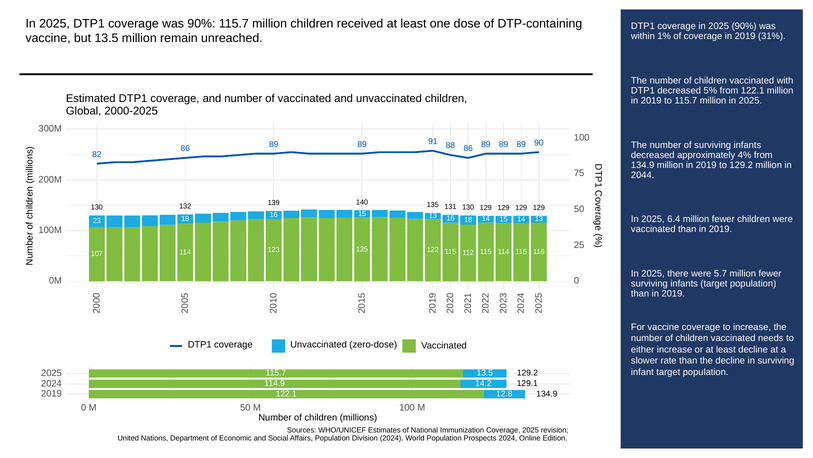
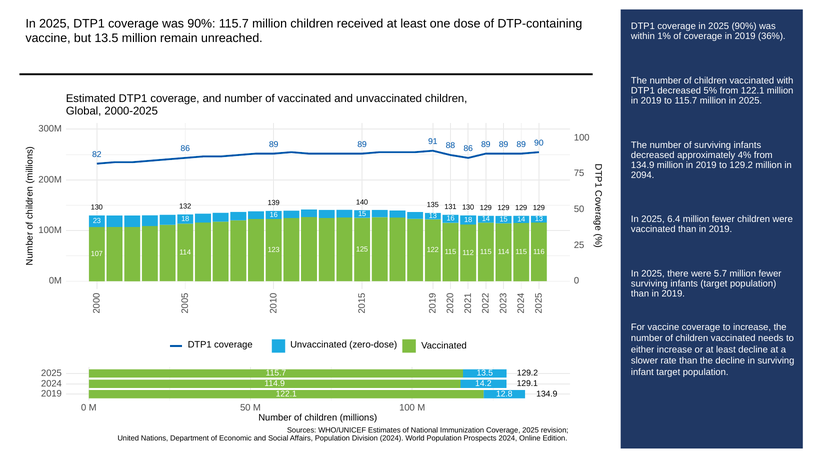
31%: 31% -> 36%
2044: 2044 -> 2094
